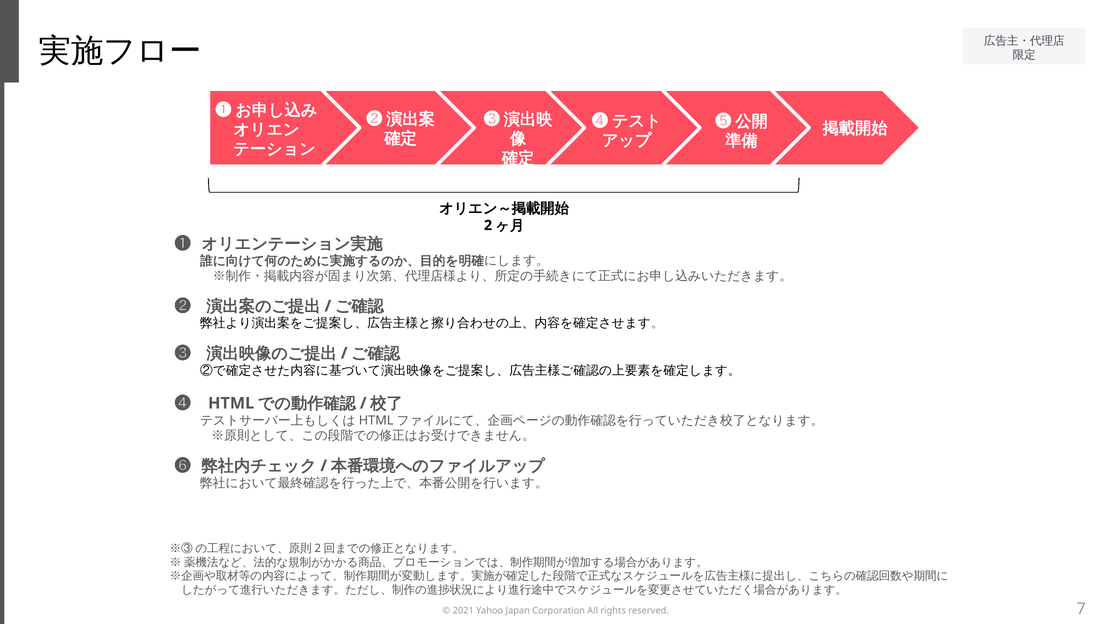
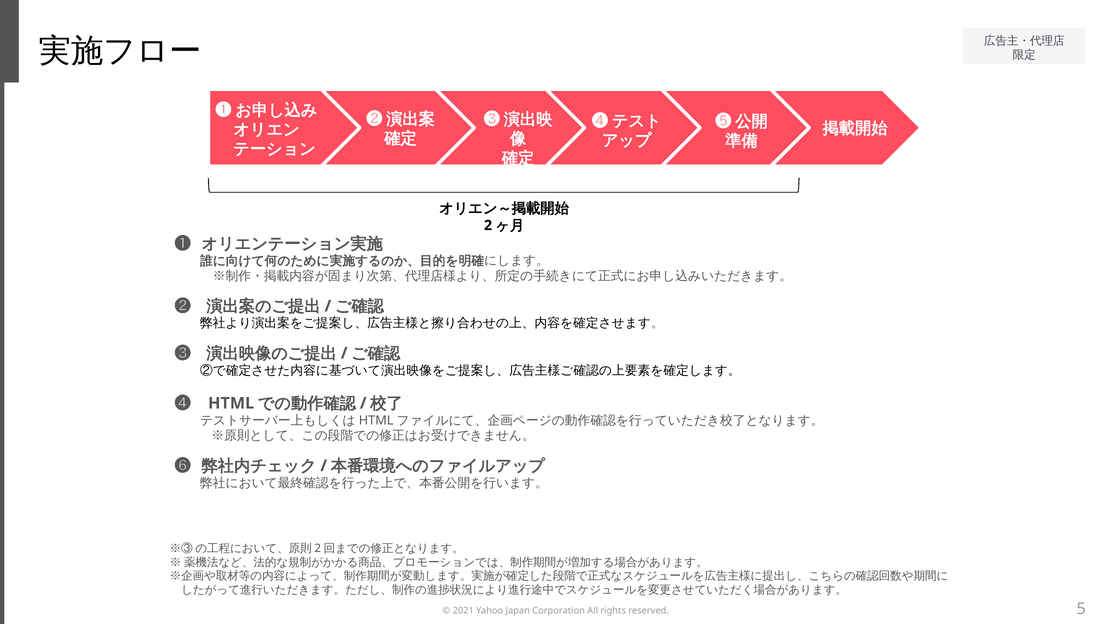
7: 7 -> 5
